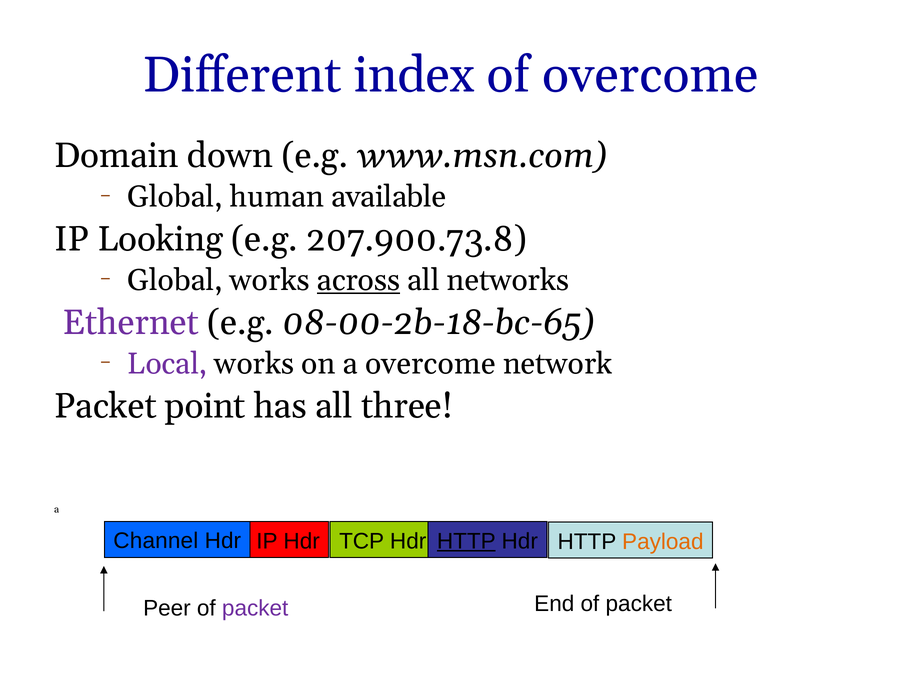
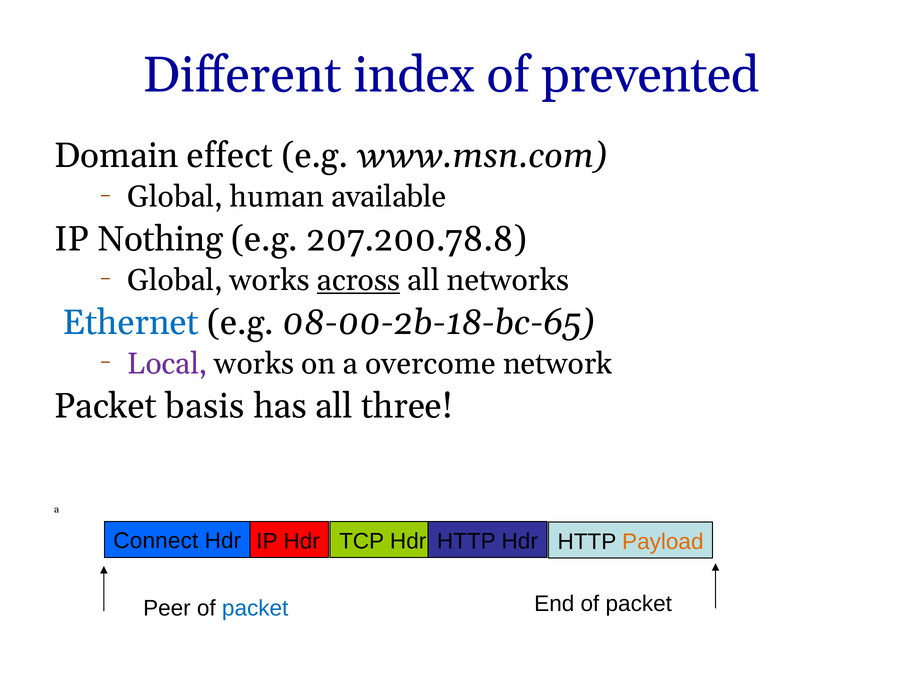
of overcome: overcome -> prevented
down: down -> effect
Looking: Looking -> Nothing
207.900.73.8: 207.900.73.8 -> 207.200.78.8
Ethernet colour: purple -> blue
point: point -> basis
Channel: Channel -> Connect
HTTP at (466, 541) underline: present -> none
packet at (255, 608) colour: purple -> blue
